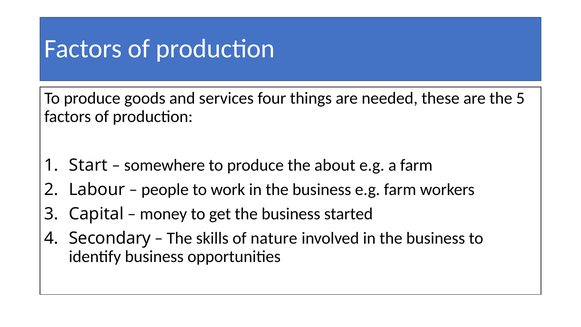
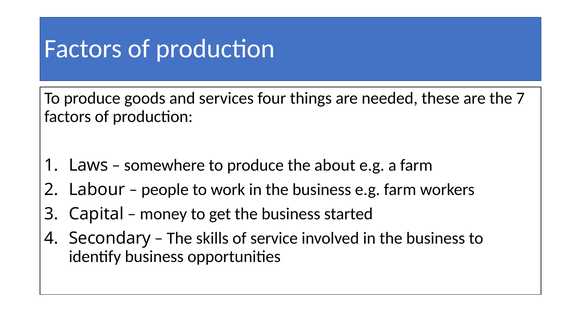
5: 5 -> 7
Start: Start -> Laws
nature: nature -> service
